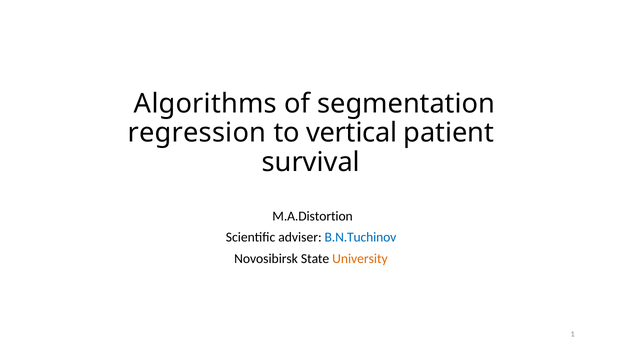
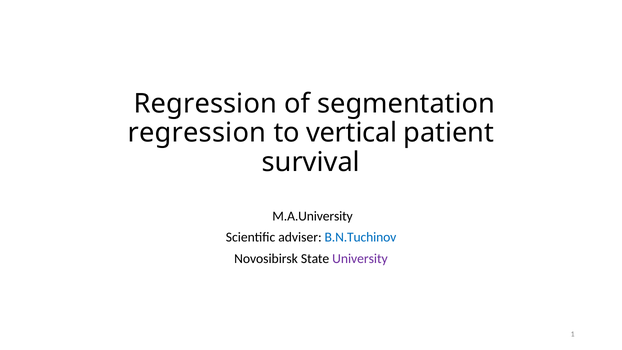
Algorithms at (205, 103): Algorithms -> Regression
M.A.Distortion: M.A.Distortion -> M.A.University
University colour: orange -> purple
